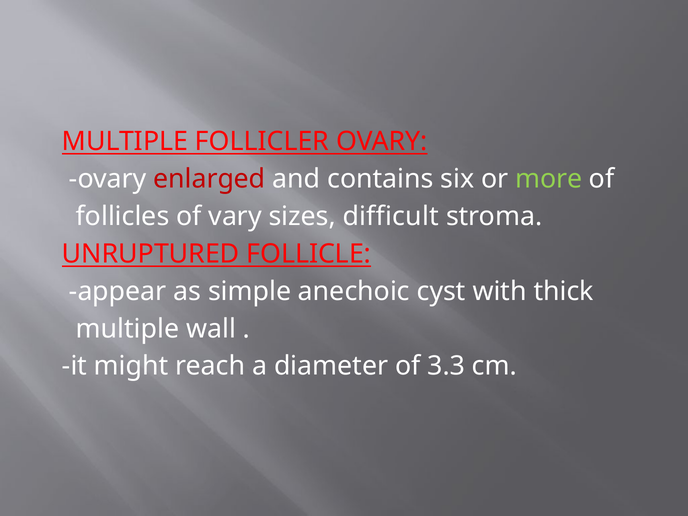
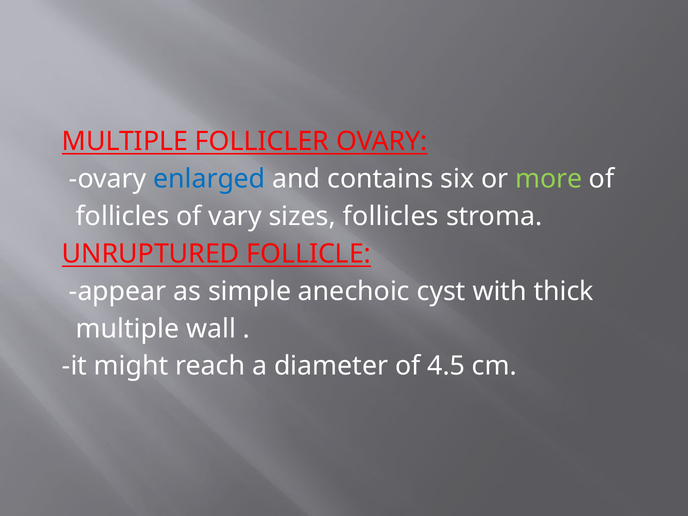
enlarged colour: red -> blue
sizes difficult: difficult -> follicles
3.3: 3.3 -> 4.5
